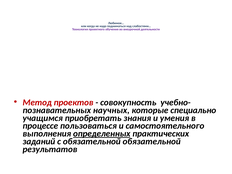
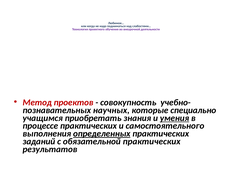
умения underline: none -> present
процессе пользоваться: пользоваться -> практических
обязательной обязательной: обязательной -> практических
